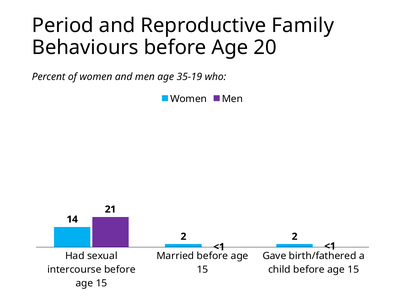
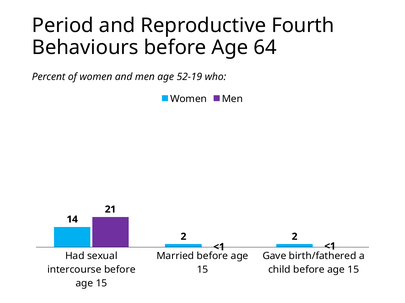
Family: Family -> Fourth
20: 20 -> 64
35-19: 35-19 -> 52-19
